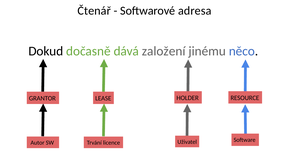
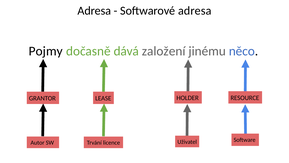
Čtenář at (94, 11): Čtenář -> Adresa
Dokud: Dokud -> Pojmy
